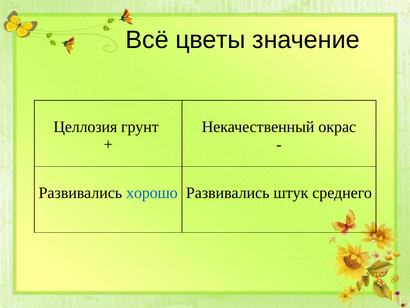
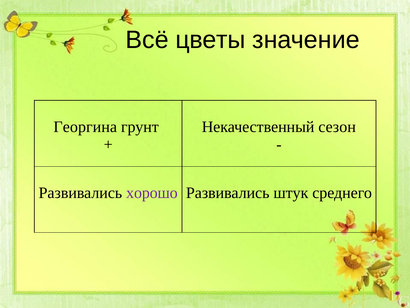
Целлозия: Целлозия -> Георгина
окрас: окрас -> сезон
хорошо colour: blue -> purple
